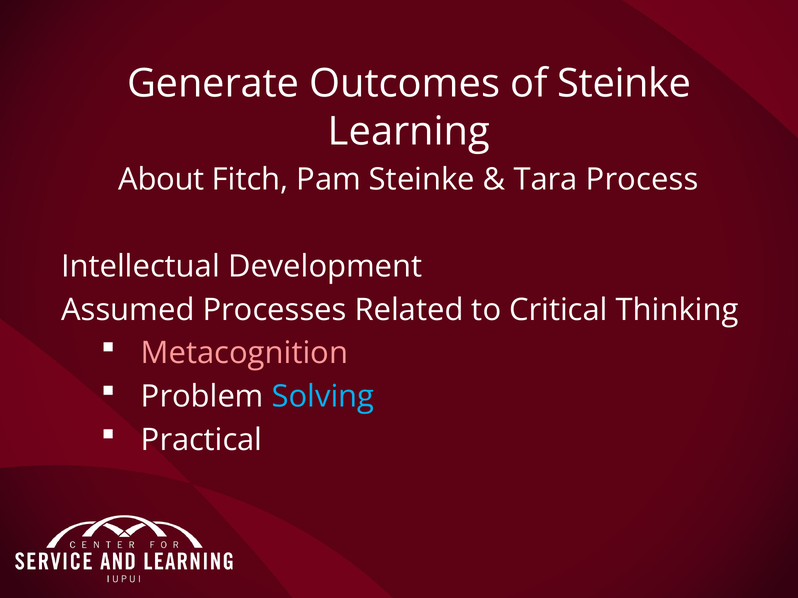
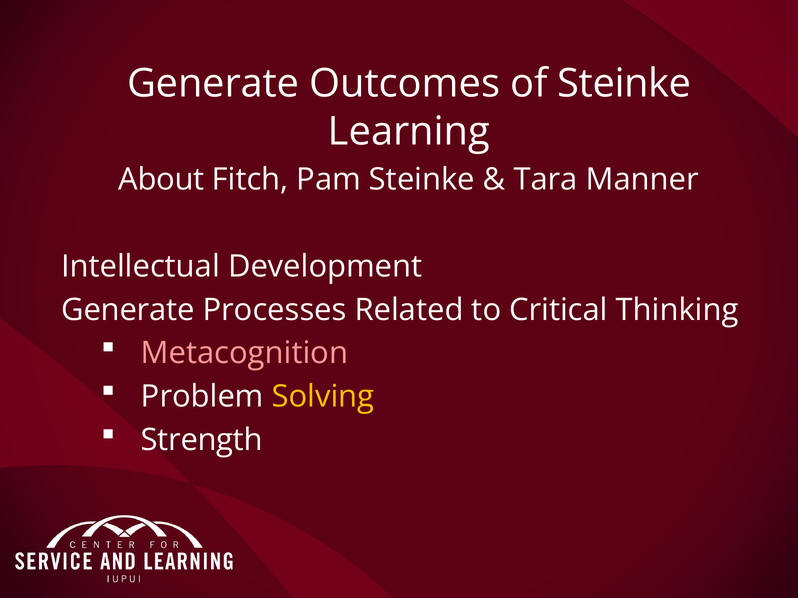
Process: Process -> Manner
Assumed at (128, 310): Assumed -> Generate
Solving colour: light blue -> yellow
Practical: Practical -> Strength
